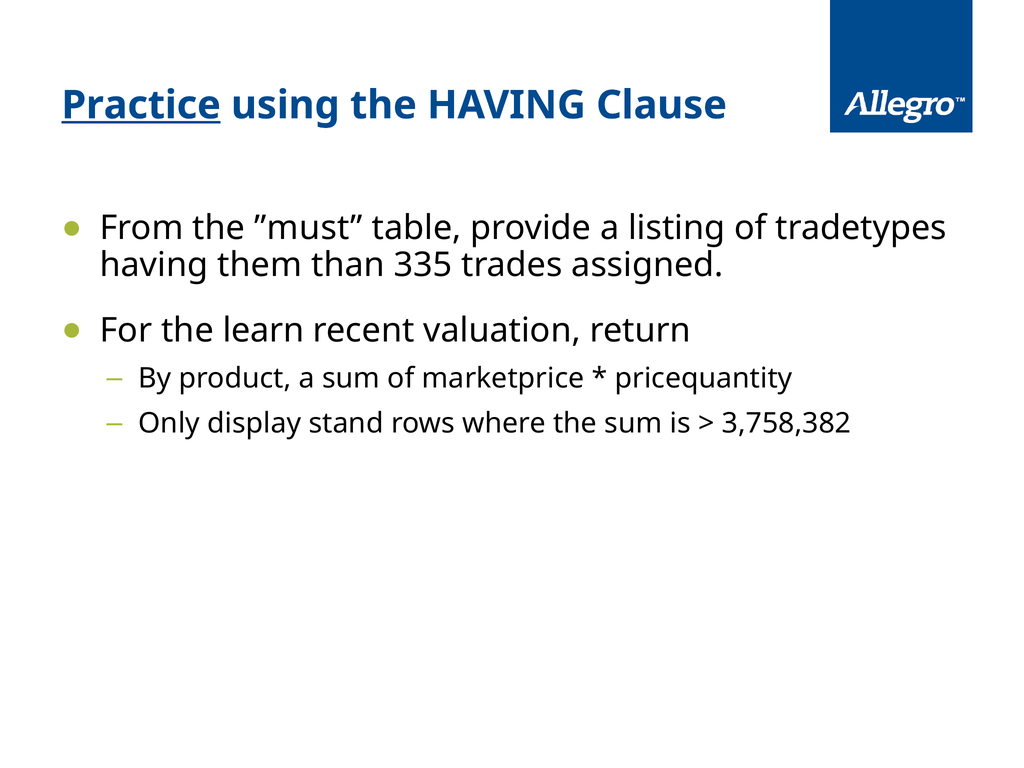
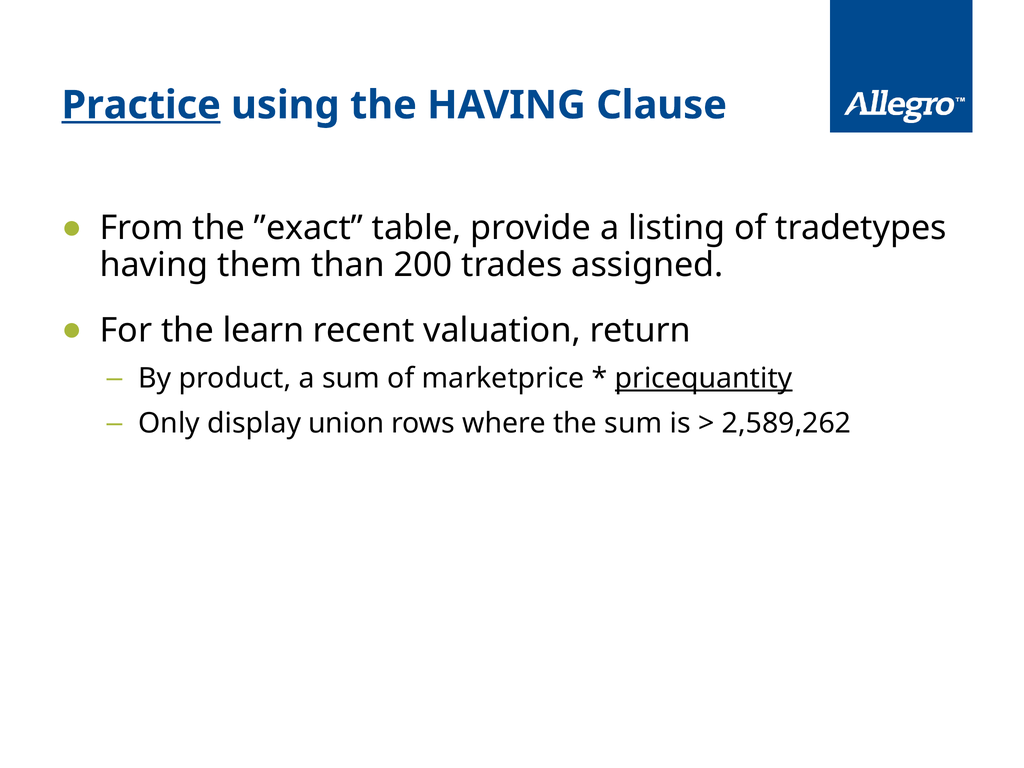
”must: ”must -> ”exact
335: 335 -> 200
pricequantity underline: none -> present
stand: stand -> union
3,758,382: 3,758,382 -> 2,589,262
